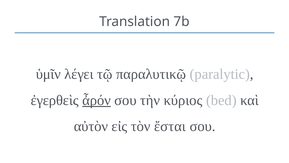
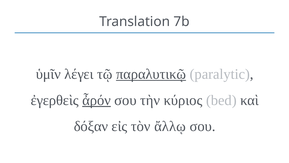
παραλυτικῷ underline: none -> present
αὐτὸν: αὐτὸν -> δόξαν
ἔσται: ἔσται -> ἄλλῳ
